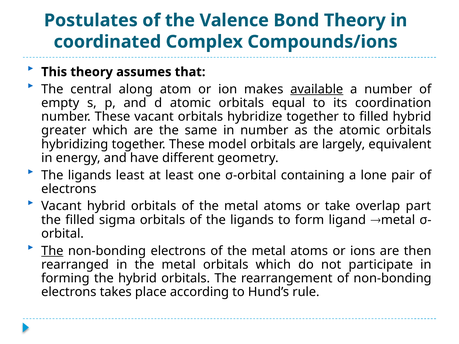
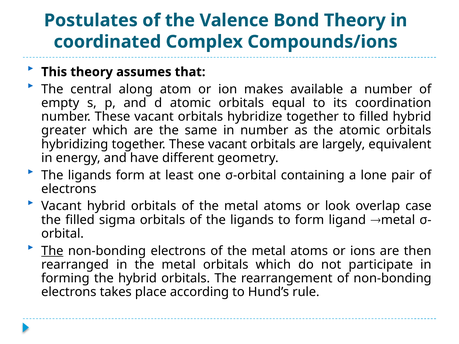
available underline: present -> none
together These model: model -> vacant
ligands least: least -> form
take: take -> look
part: part -> case
